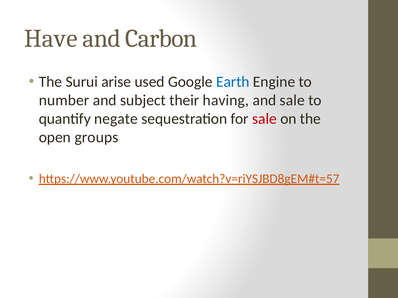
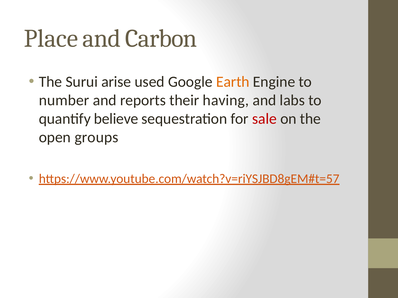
Have: Have -> Place
Earth colour: blue -> orange
subject: subject -> reports
and sale: sale -> labs
negate: negate -> believe
